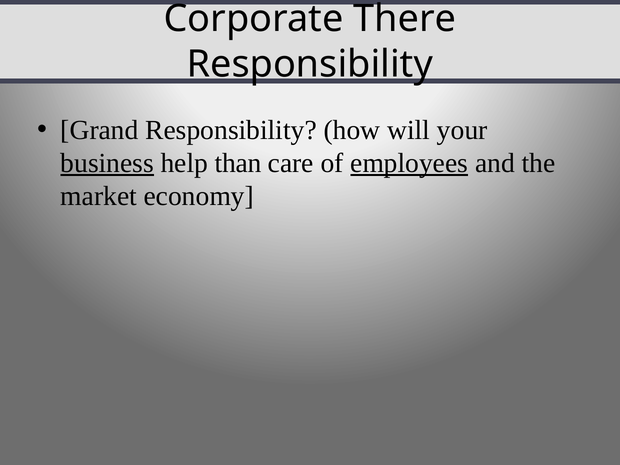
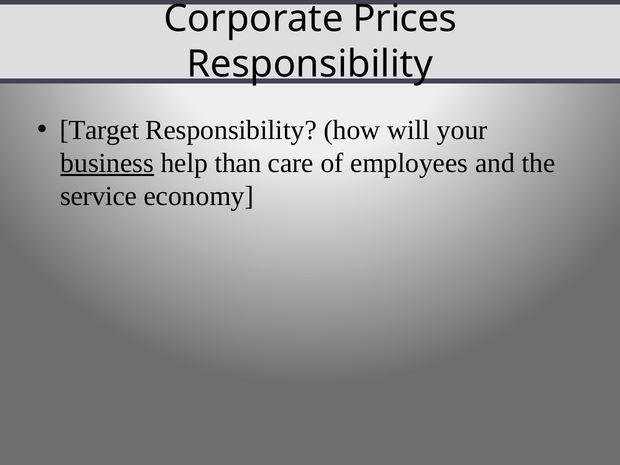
There: There -> Prices
Grand: Grand -> Target
employees underline: present -> none
market: market -> service
